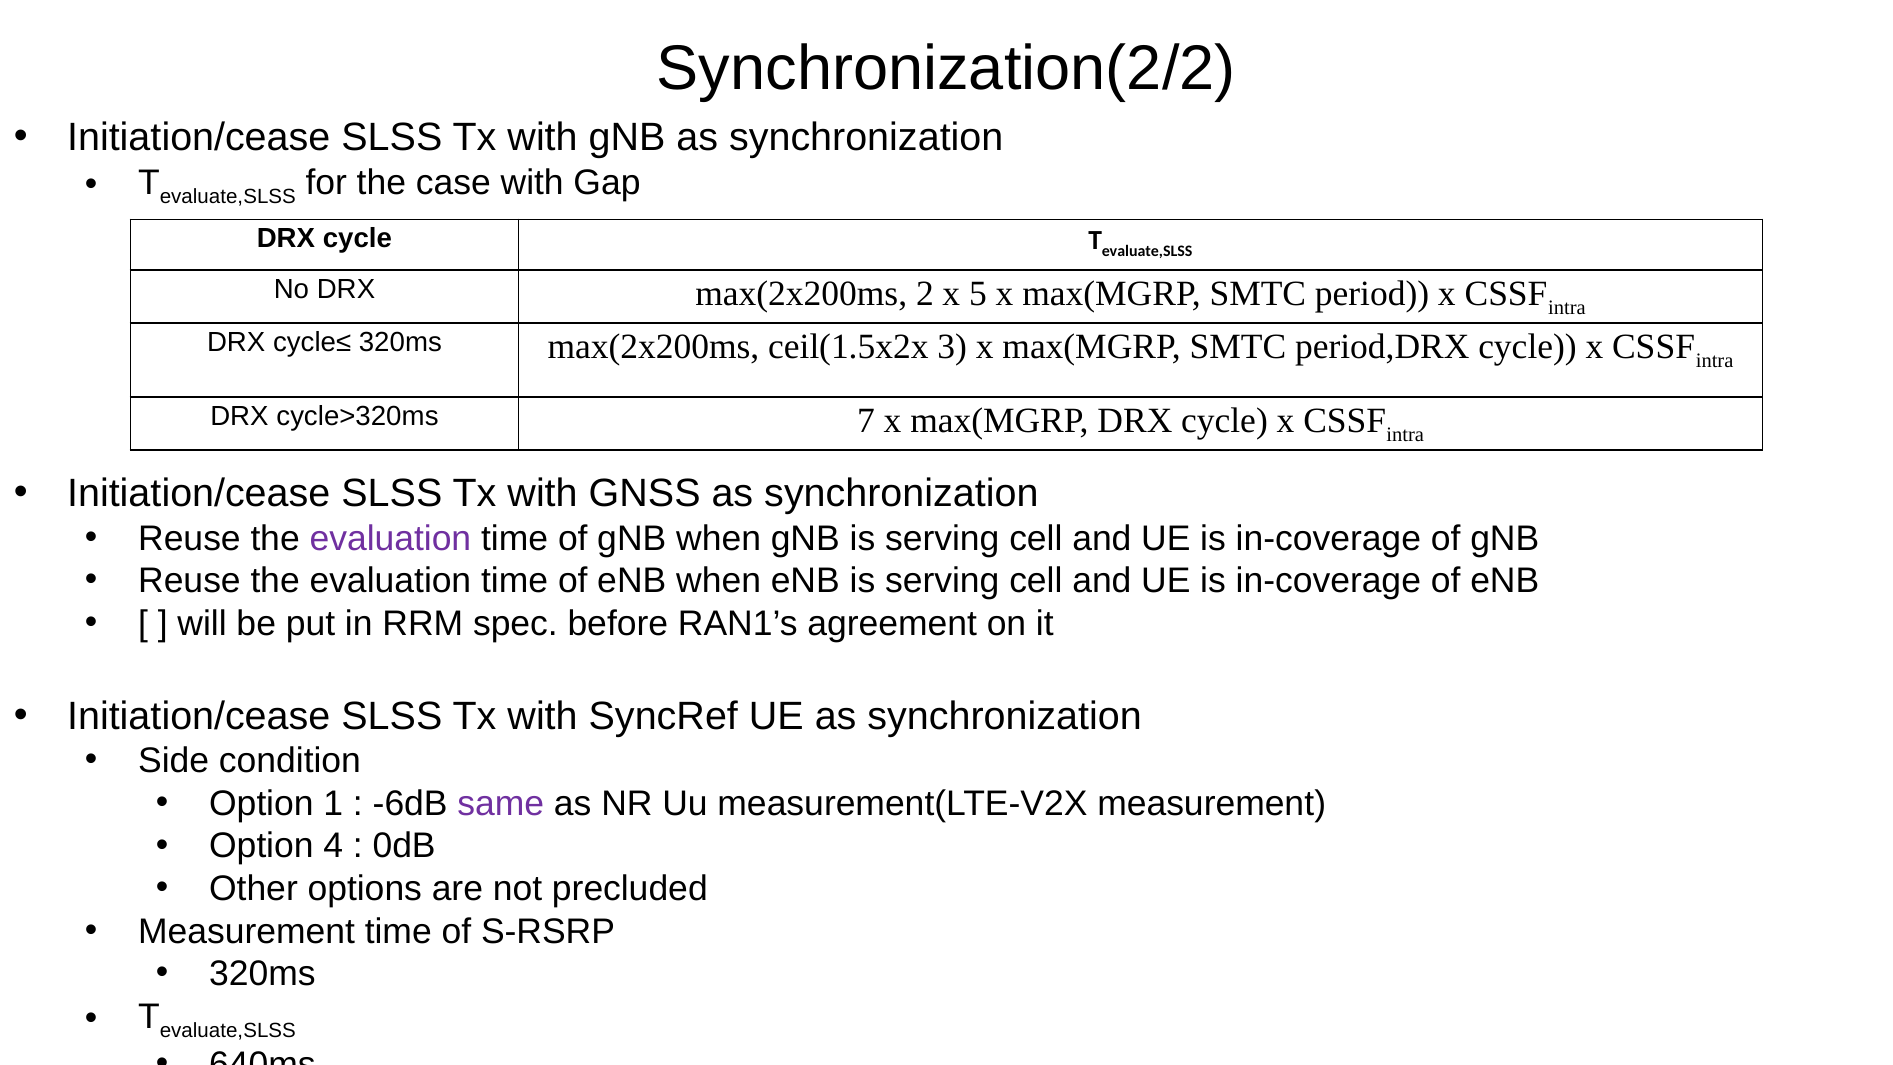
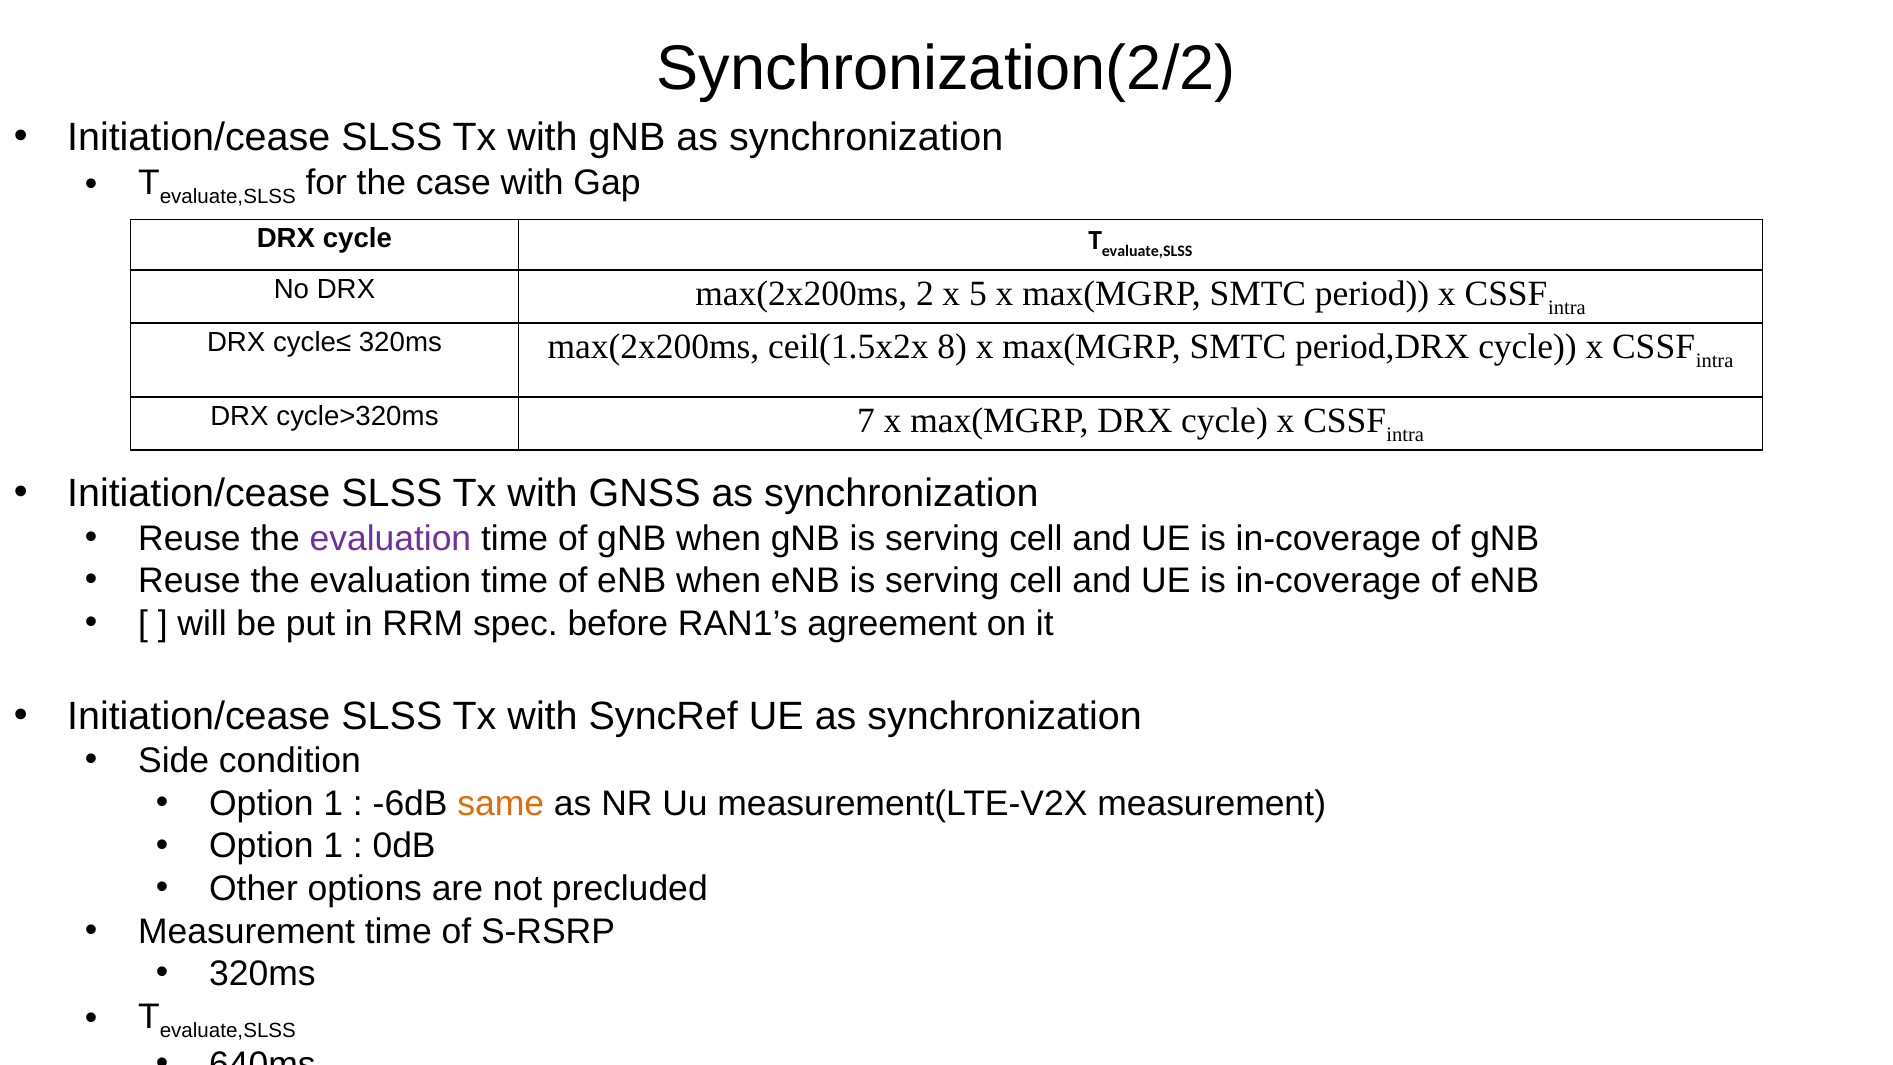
3: 3 -> 8
same colour: purple -> orange
4 at (333, 846): 4 -> 1
